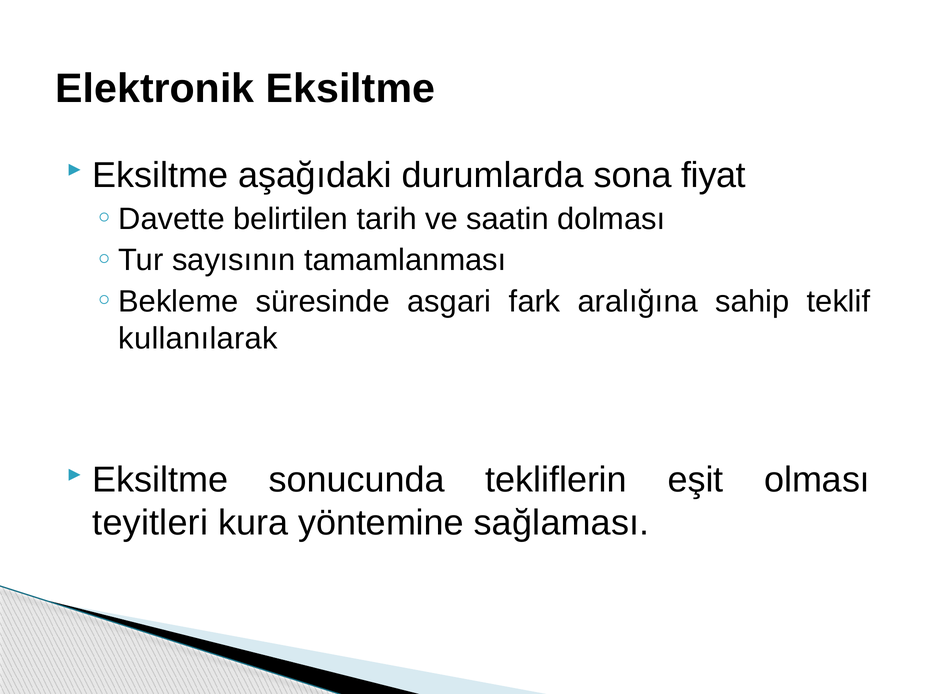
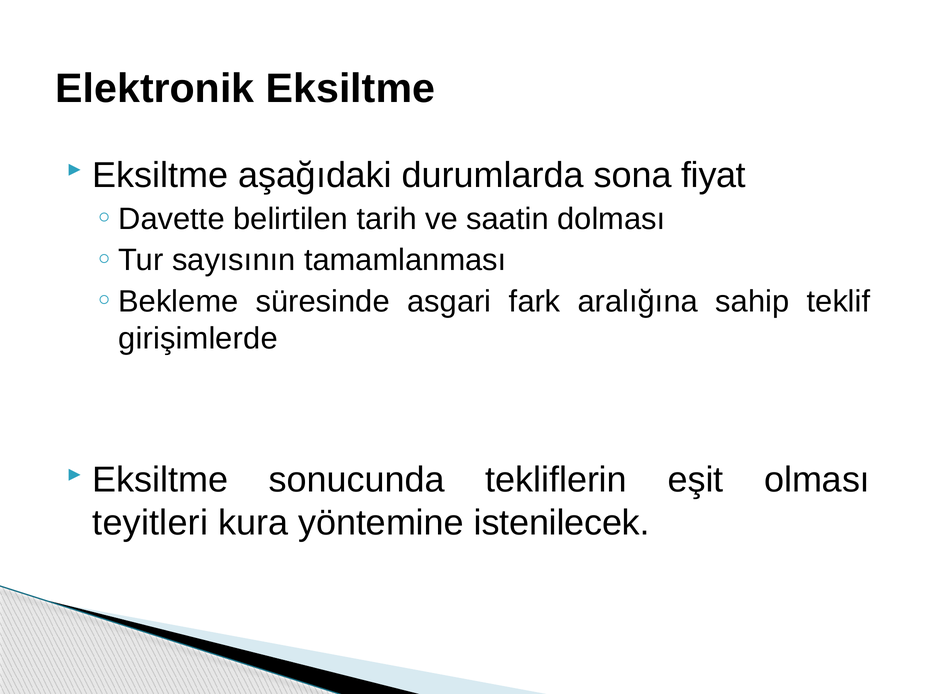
kullanılarak: kullanılarak -> girişimlerde
sağlaması: sağlaması -> istenilecek
